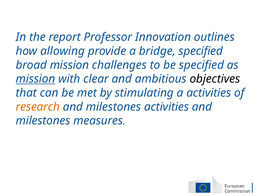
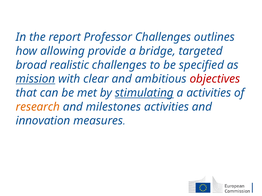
Professor Innovation: Innovation -> Challenges
bridge specified: specified -> targeted
broad mission: mission -> realistic
objectives colour: black -> red
stimulating underline: none -> present
milestones at (43, 121): milestones -> innovation
